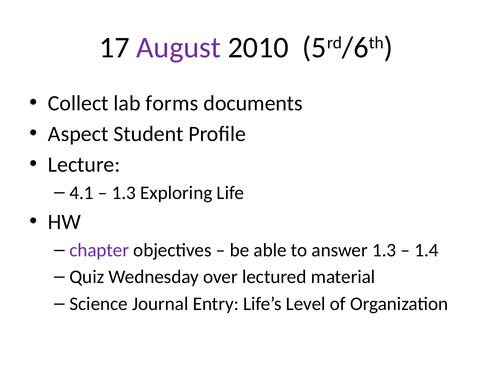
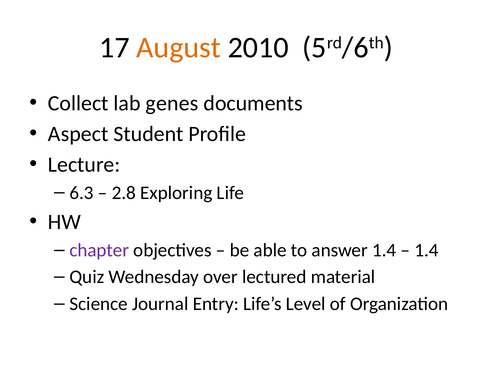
August colour: purple -> orange
forms: forms -> genes
4.1: 4.1 -> 6.3
1.3 at (124, 193): 1.3 -> 2.8
answer 1.3: 1.3 -> 1.4
